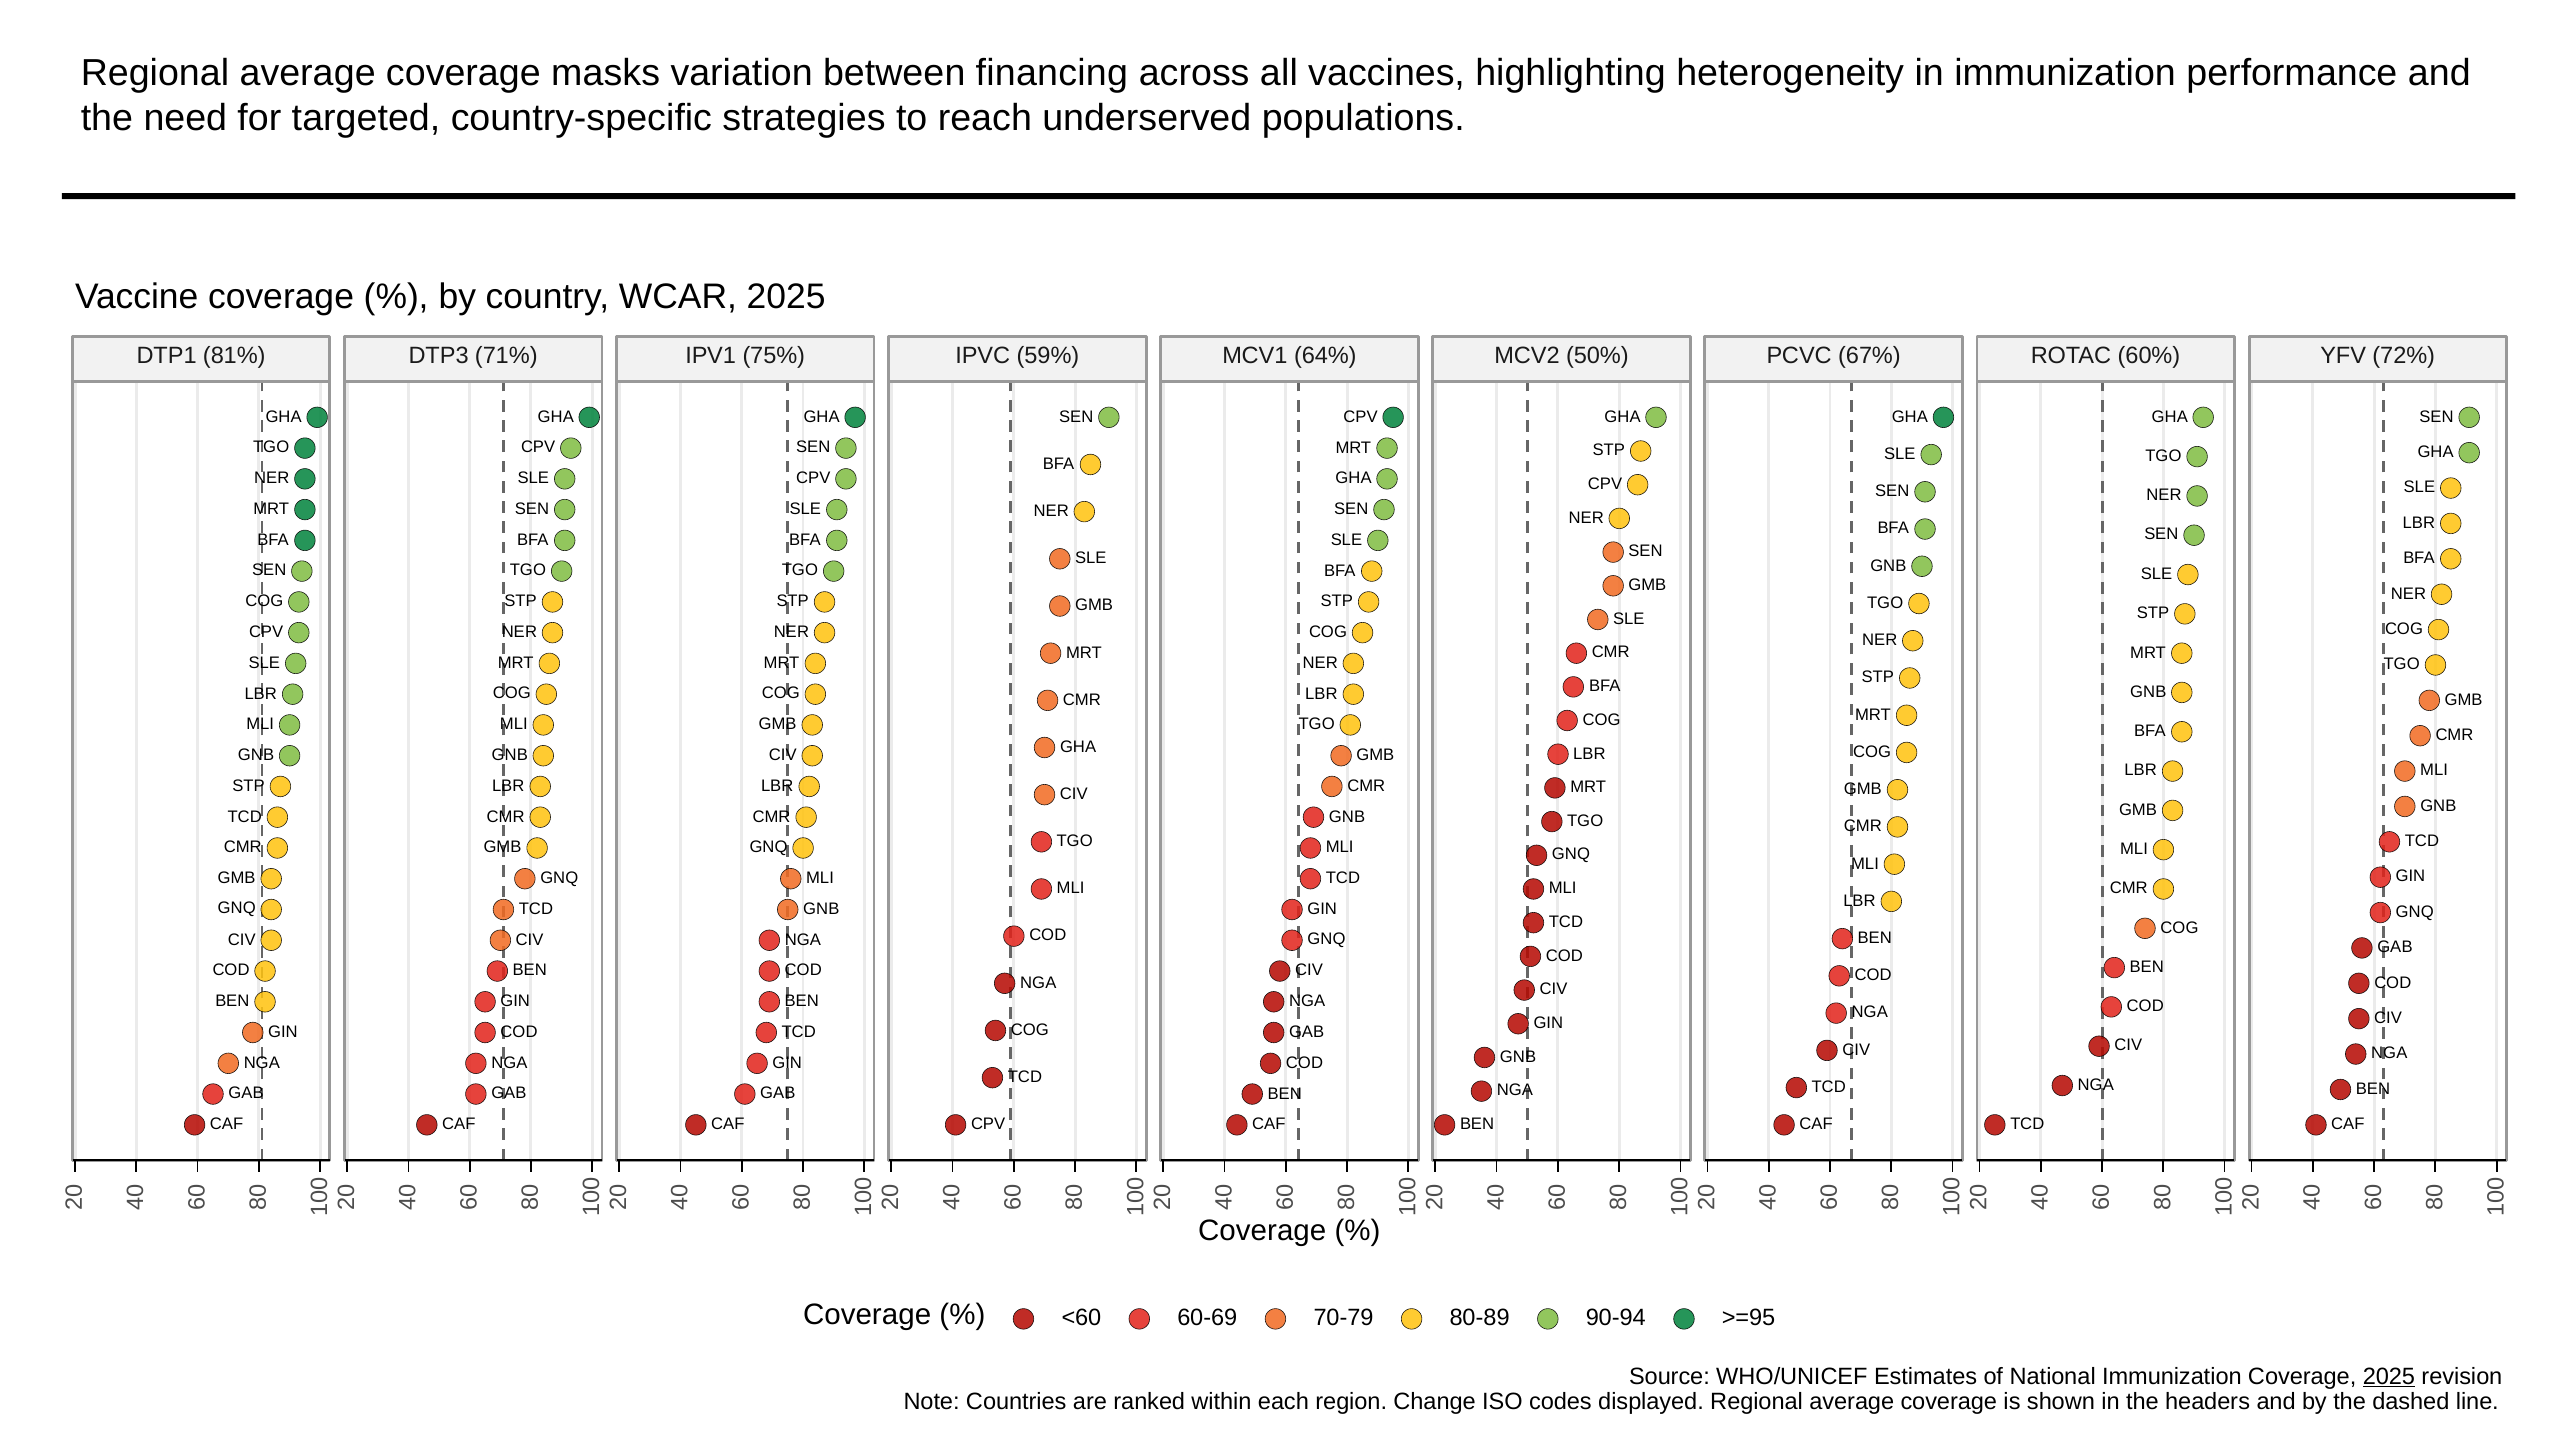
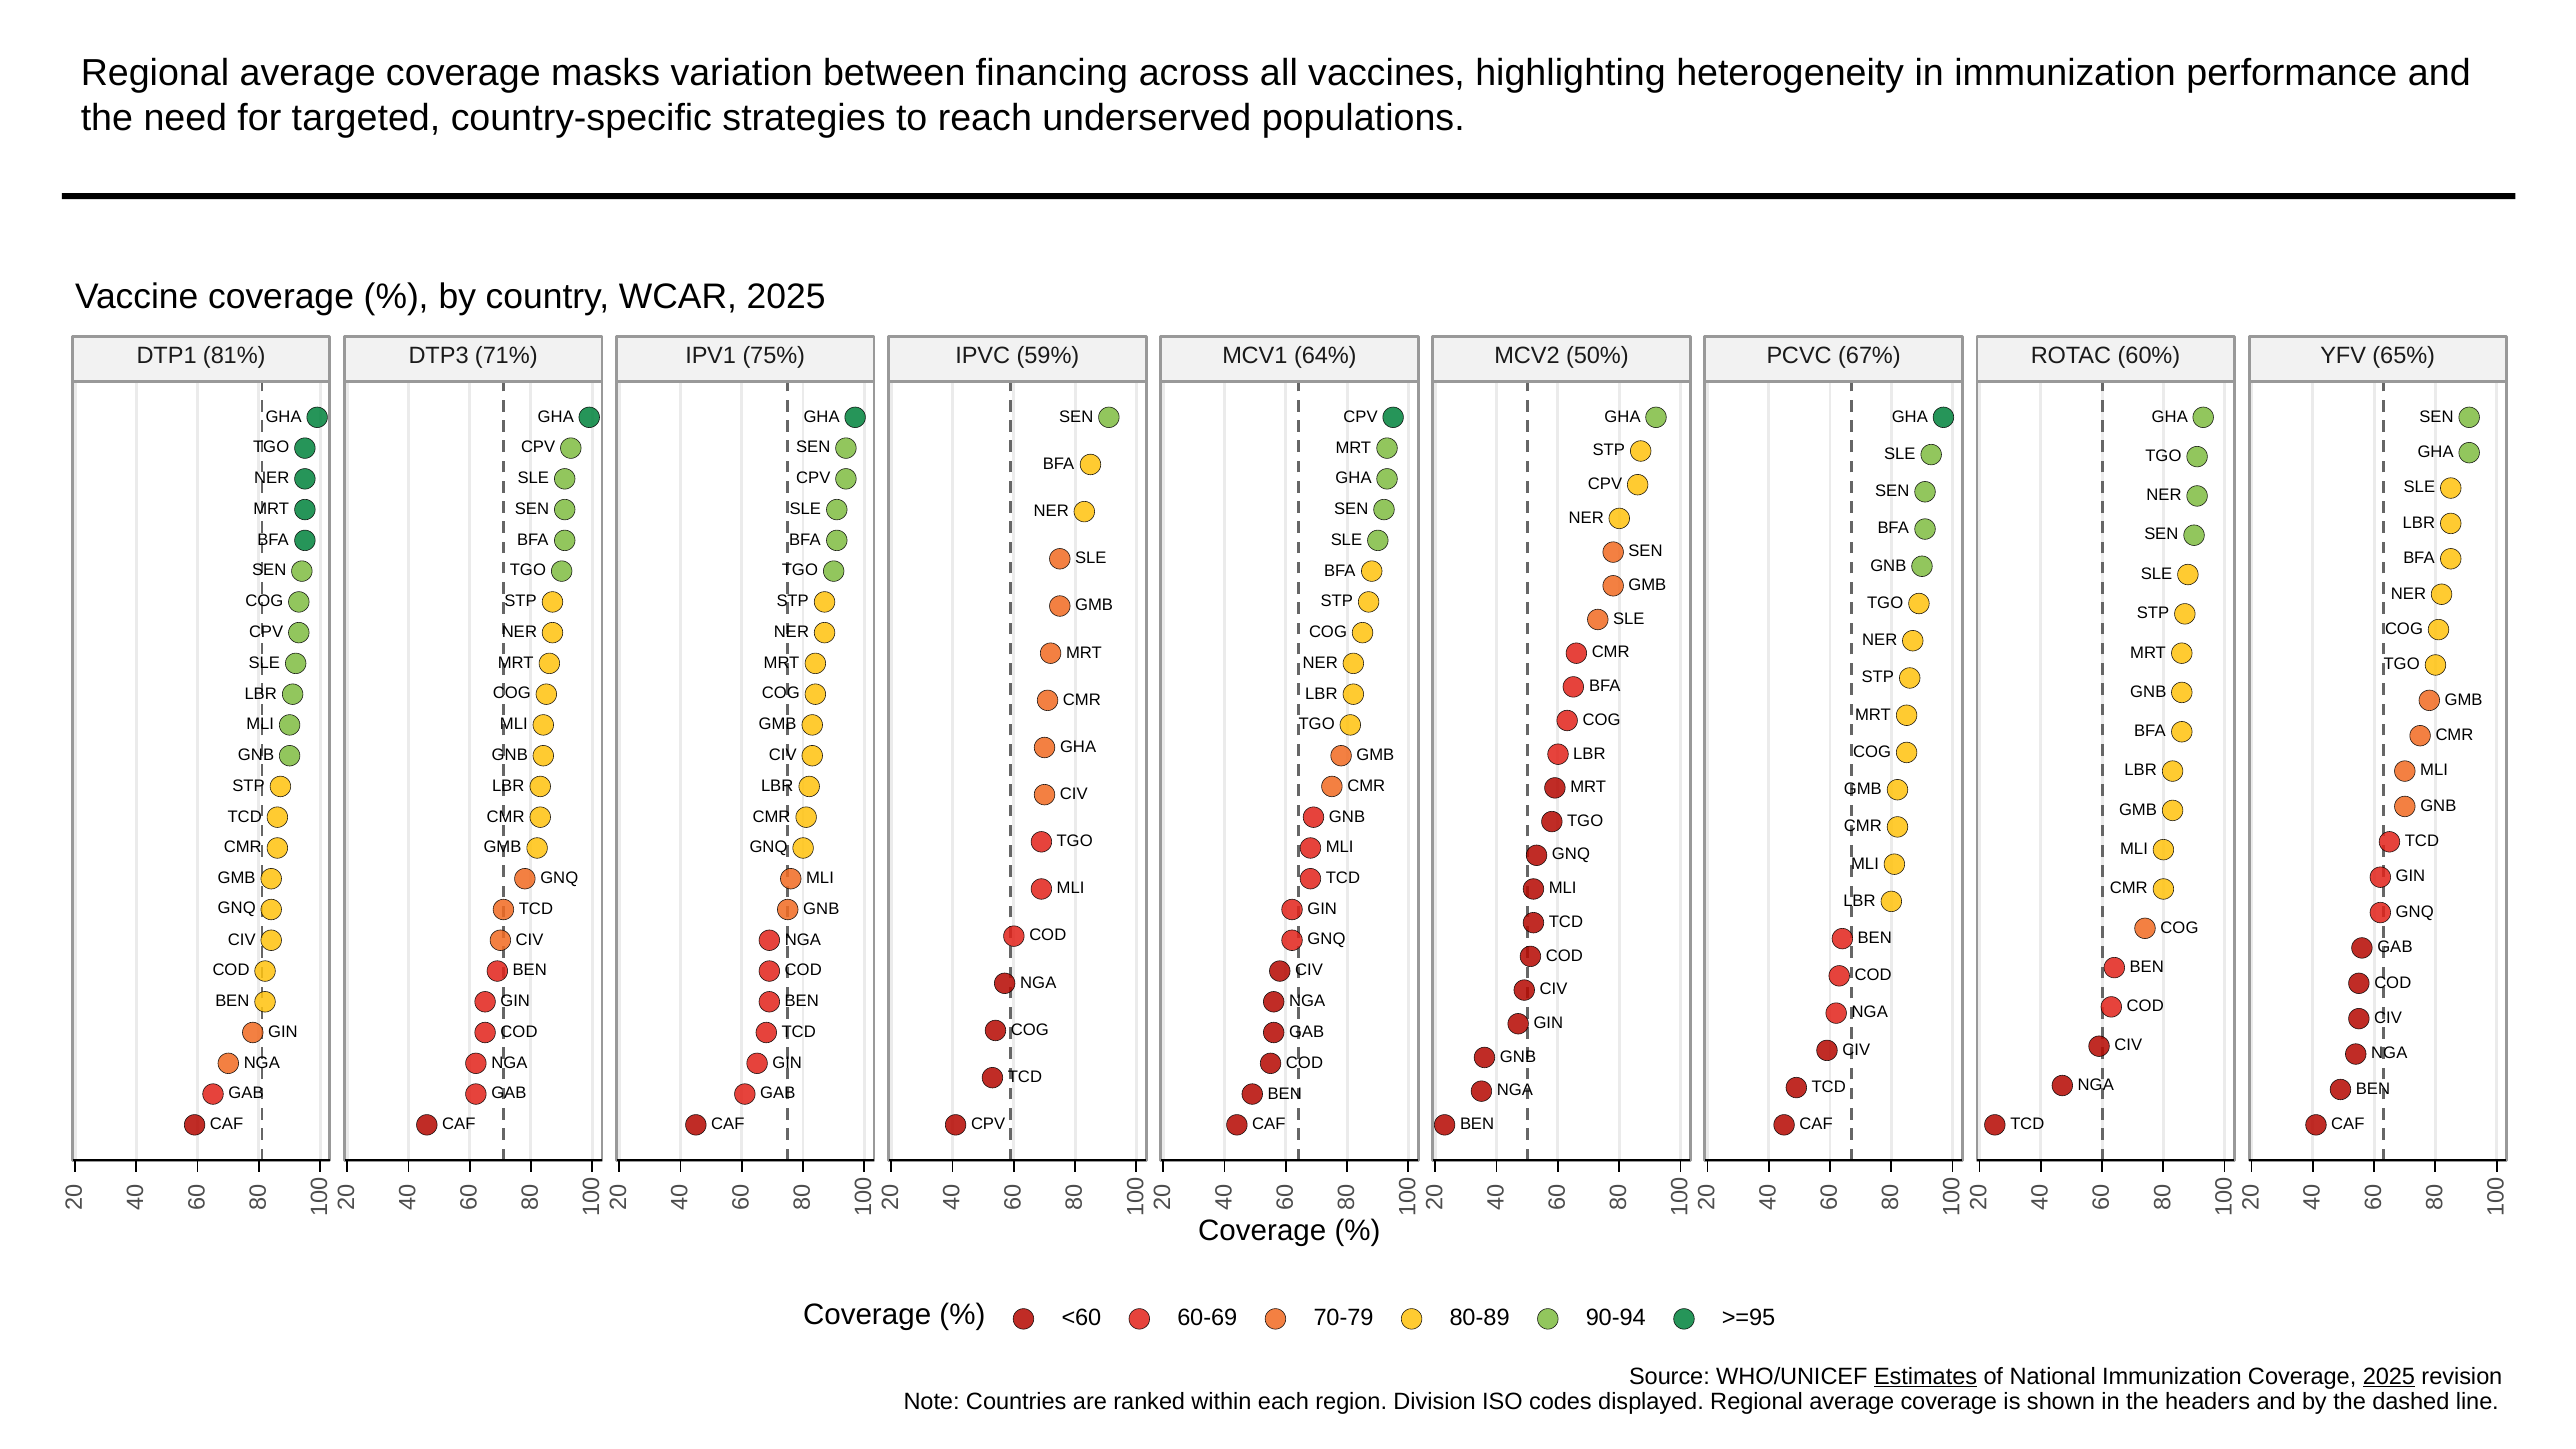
72%: 72% -> 65%
Estimates underline: none -> present
Change: Change -> Division
